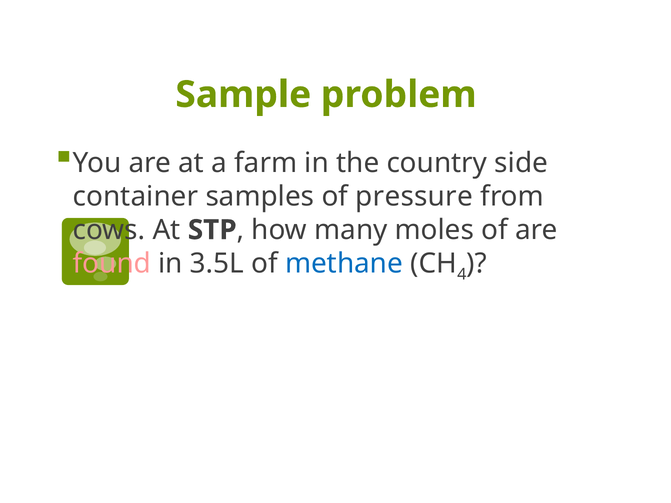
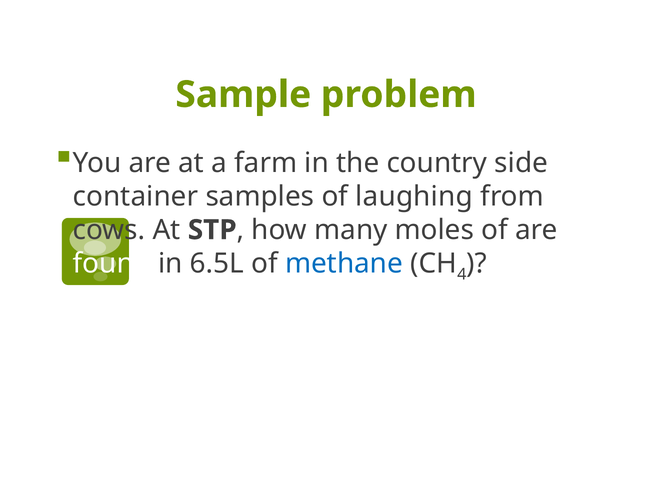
pressure: pressure -> laughing
found colour: pink -> white
3.5L: 3.5L -> 6.5L
